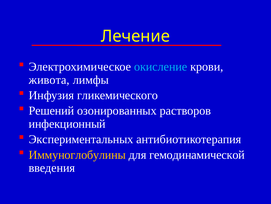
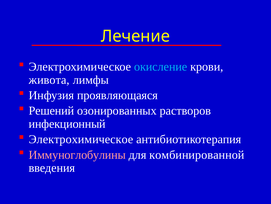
гликемического: гликемического -> проявляющаяся
Экспериментальных at (81, 139): Экспериментальных -> Электрохимическое
Иммуноглобулины colour: yellow -> pink
гемодинамической: гемодинамической -> комбинированной
